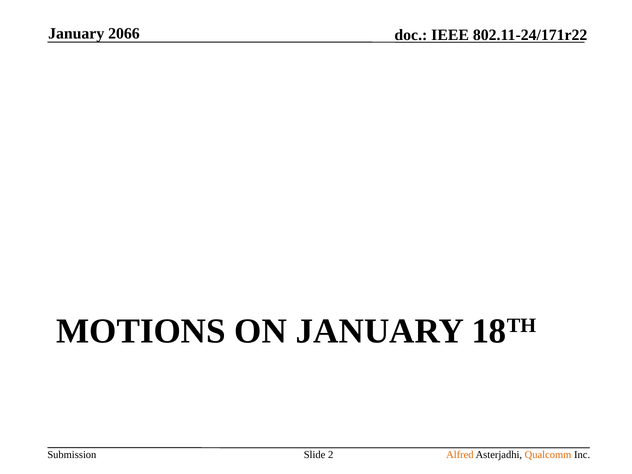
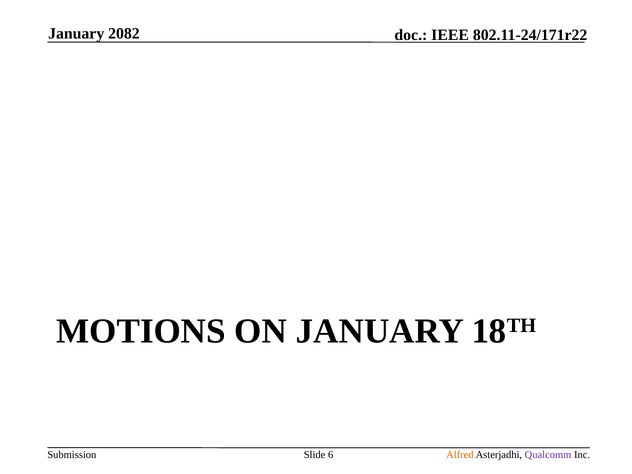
2066: 2066 -> 2082
2: 2 -> 6
Qualcomm colour: orange -> purple
